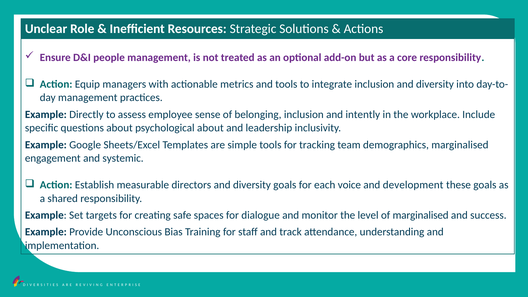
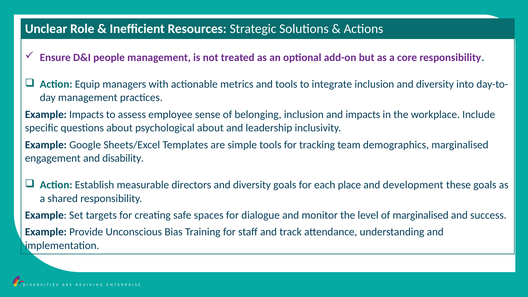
Example Directly: Directly -> Impacts
and intently: intently -> impacts
systemic: systemic -> disability
voice: voice -> place
